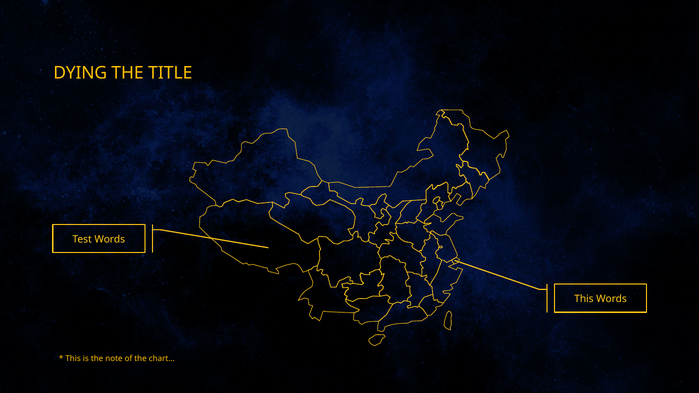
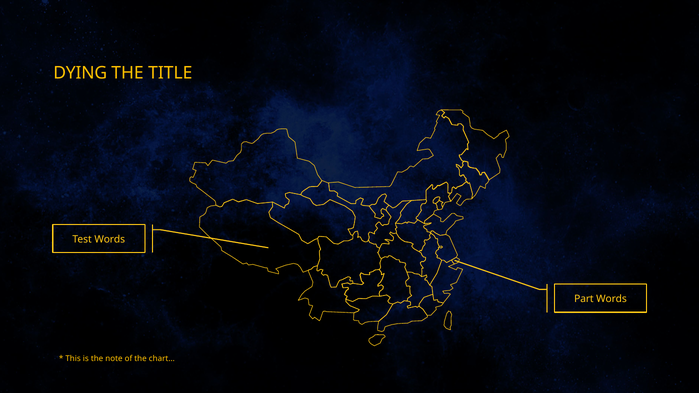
This at (584, 299): This -> Part
